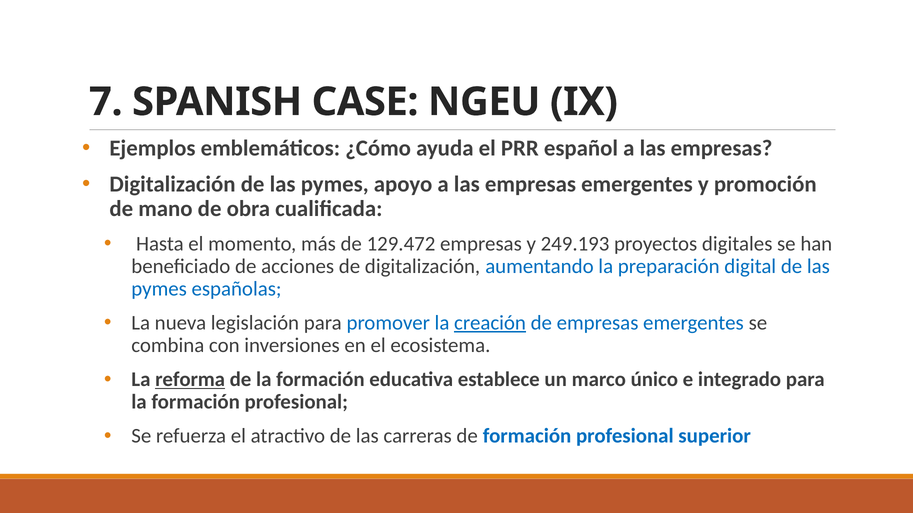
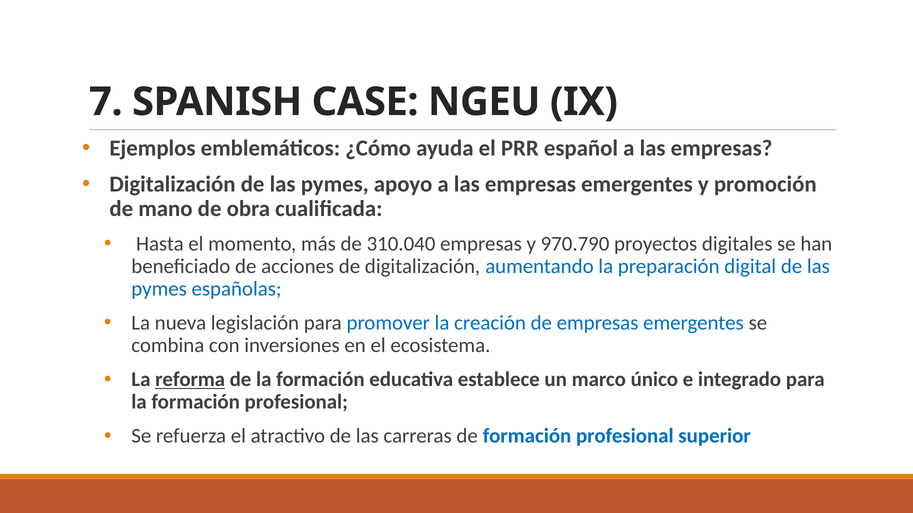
129.472: 129.472 -> 310.040
249.193: 249.193 -> 970.790
creación underline: present -> none
